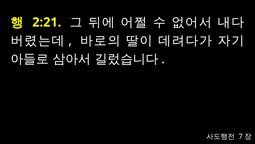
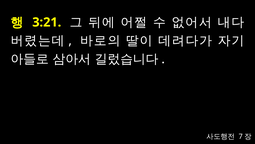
2:21: 2:21 -> 3:21
